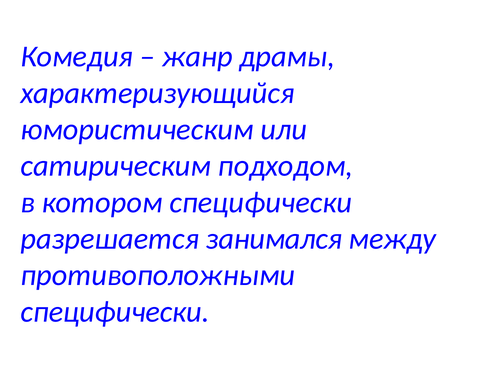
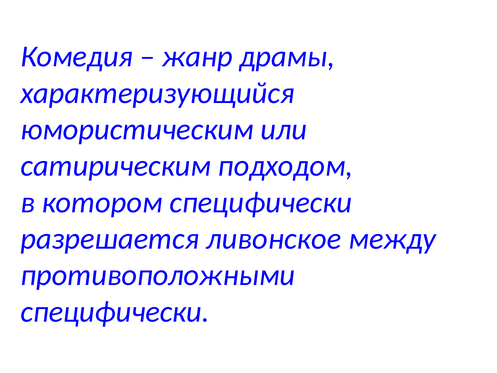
занимался: занимался -> ливонское
